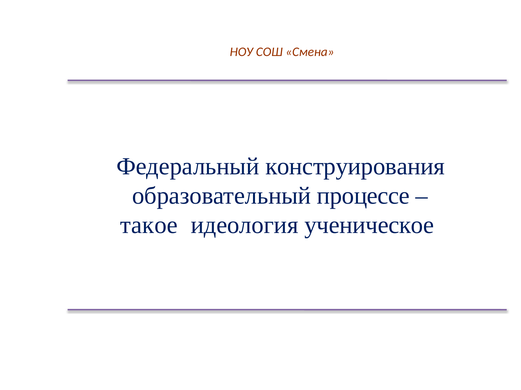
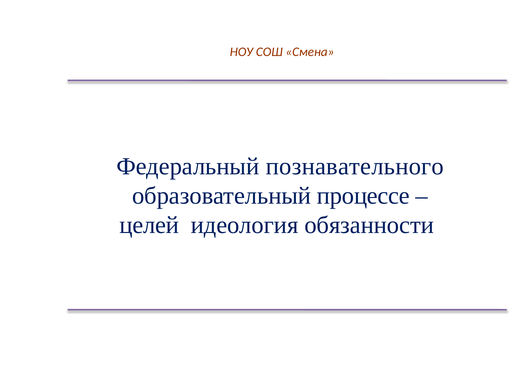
конструирования: конструирования -> познавательного
такое: такое -> целей
ученическое: ученическое -> обязанности
